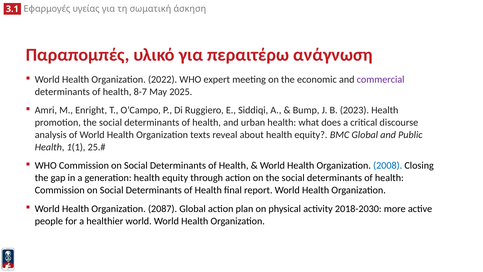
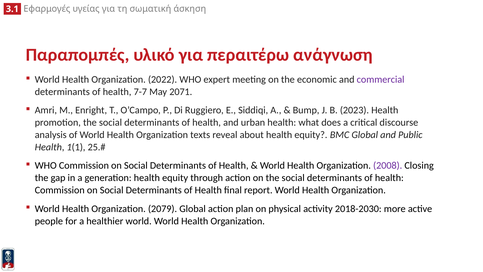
8-7: 8-7 -> 7-7
2025: 2025 -> 2071
2008 colour: blue -> purple
2087: 2087 -> 2079
